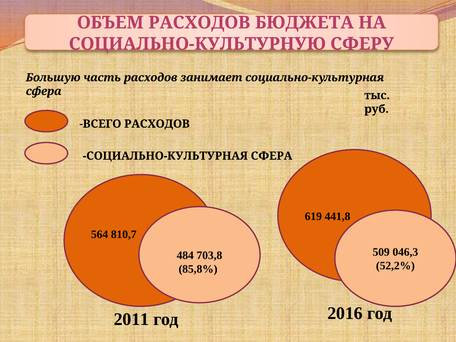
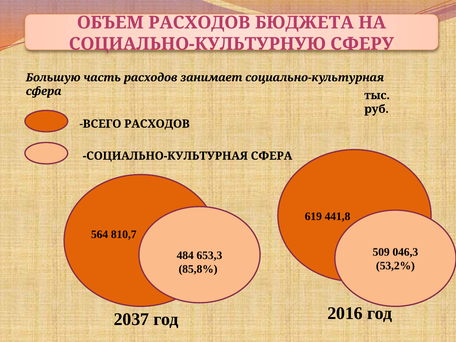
703,8: 703,8 -> 653,3
52,2%: 52,2% -> 53,2%
2011: 2011 -> 2037
